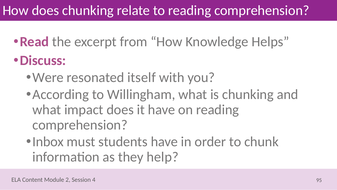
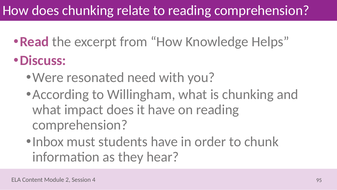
itself: itself -> need
help: help -> hear
